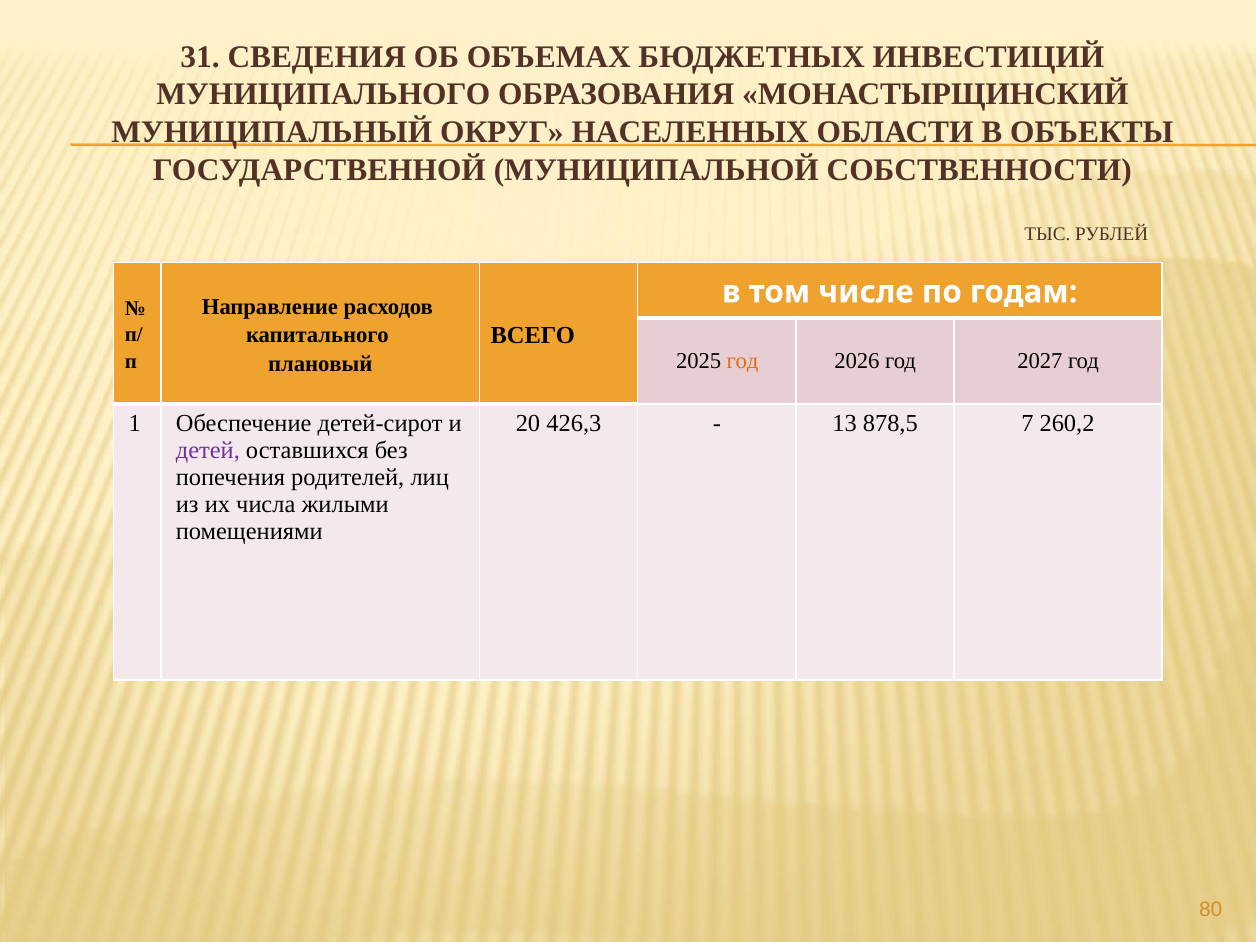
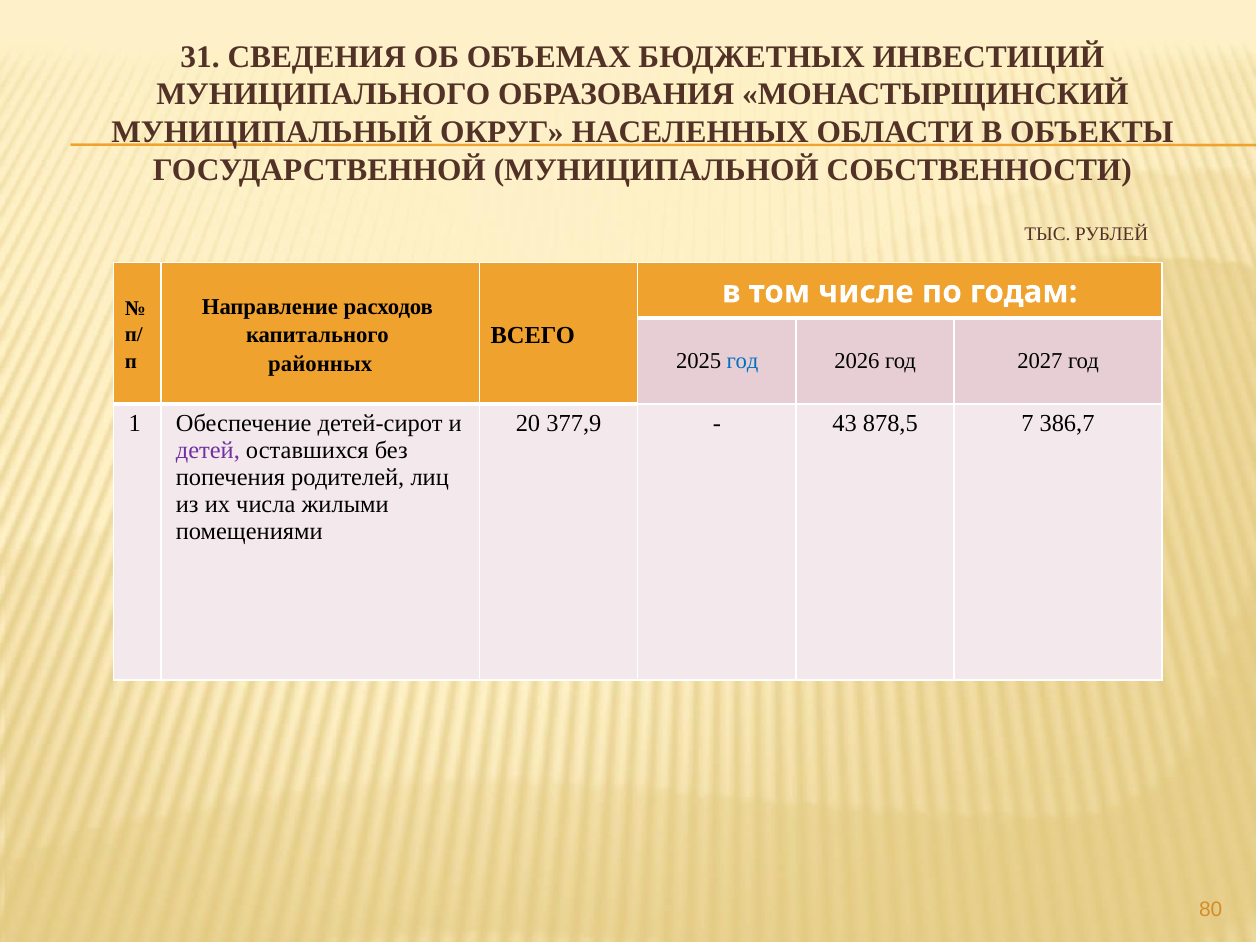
год at (742, 361) colour: orange -> blue
плановый: плановый -> районных
426,3: 426,3 -> 377,9
13: 13 -> 43
260,2: 260,2 -> 386,7
